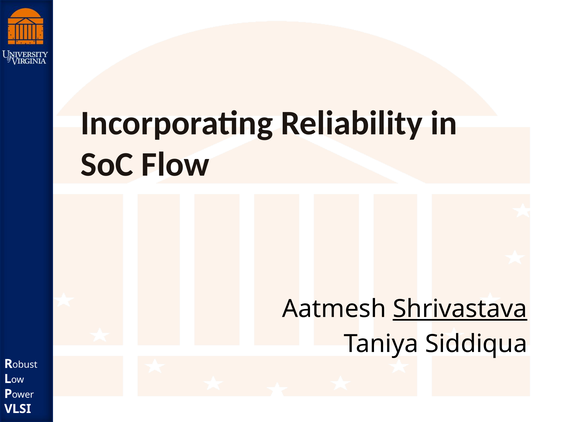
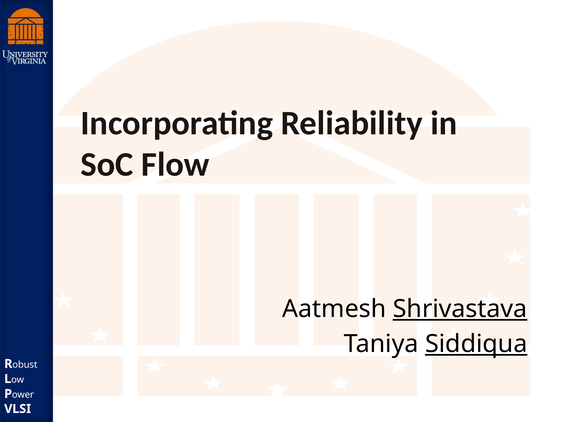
Siddiqua underline: none -> present
